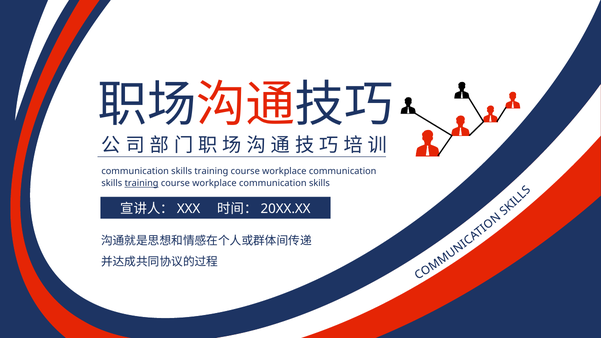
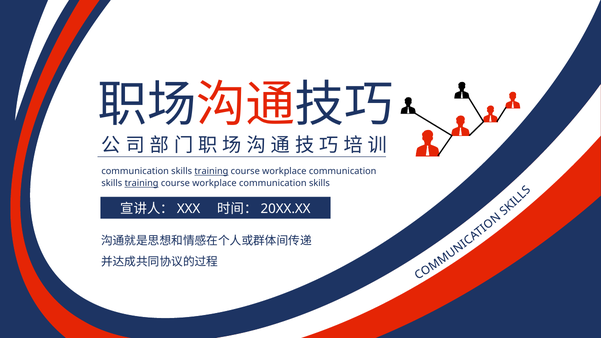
training at (211, 171) underline: none -> present
